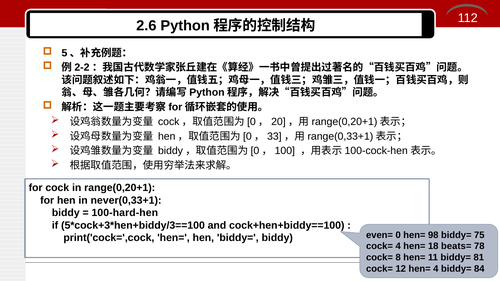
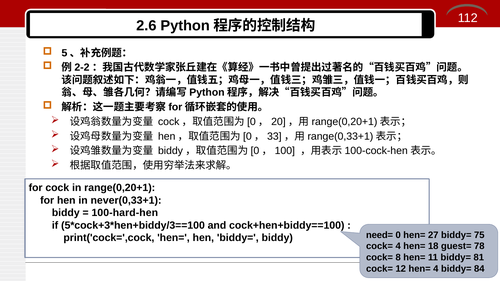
even=: even= -> need=
98: 98 -> 27
beats=: beats= -> guest=
